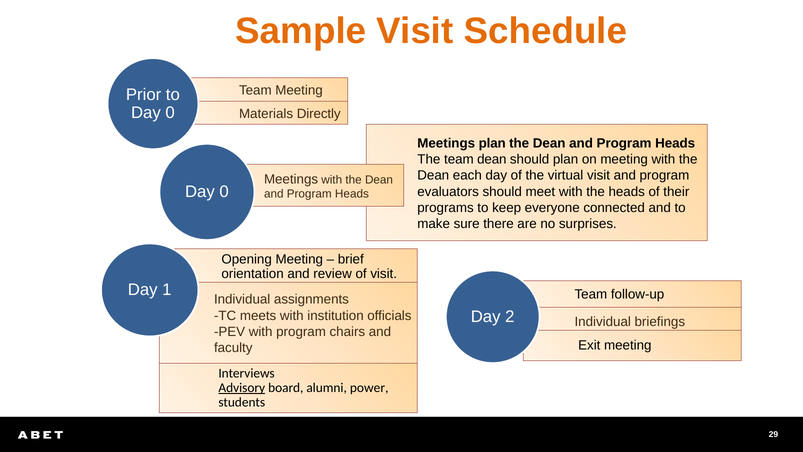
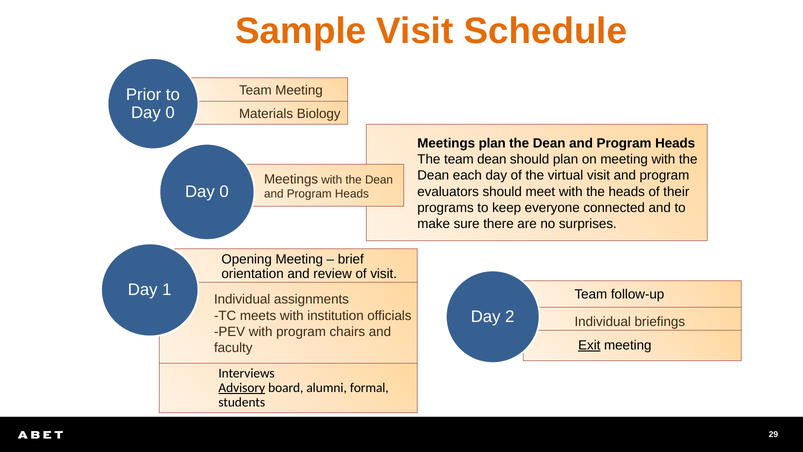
Directly: Directly -> Biology
Exit underline: none -> present
power: power -> formal
